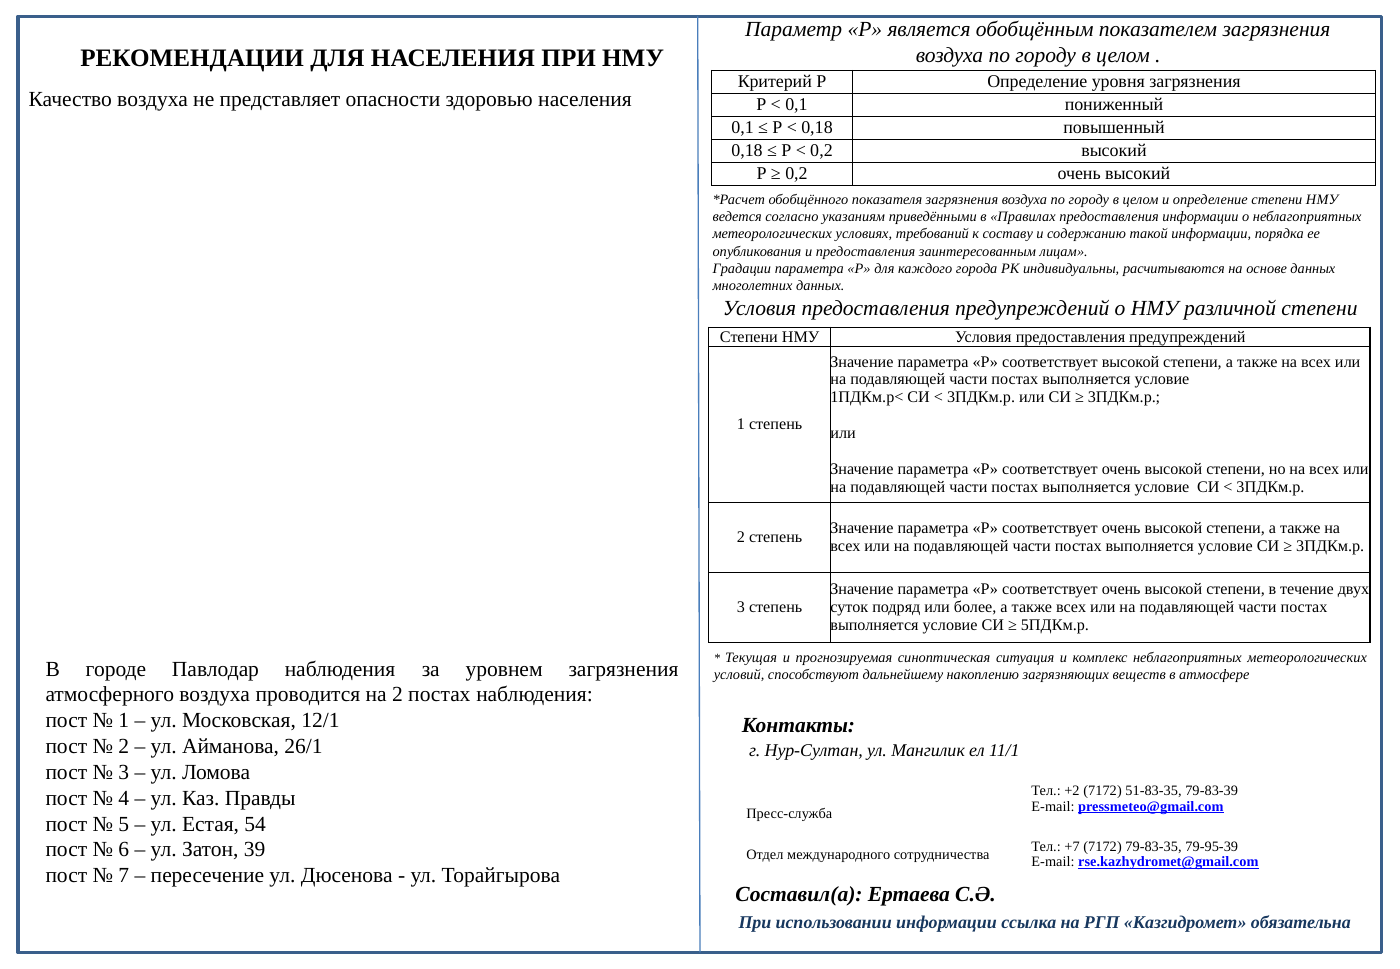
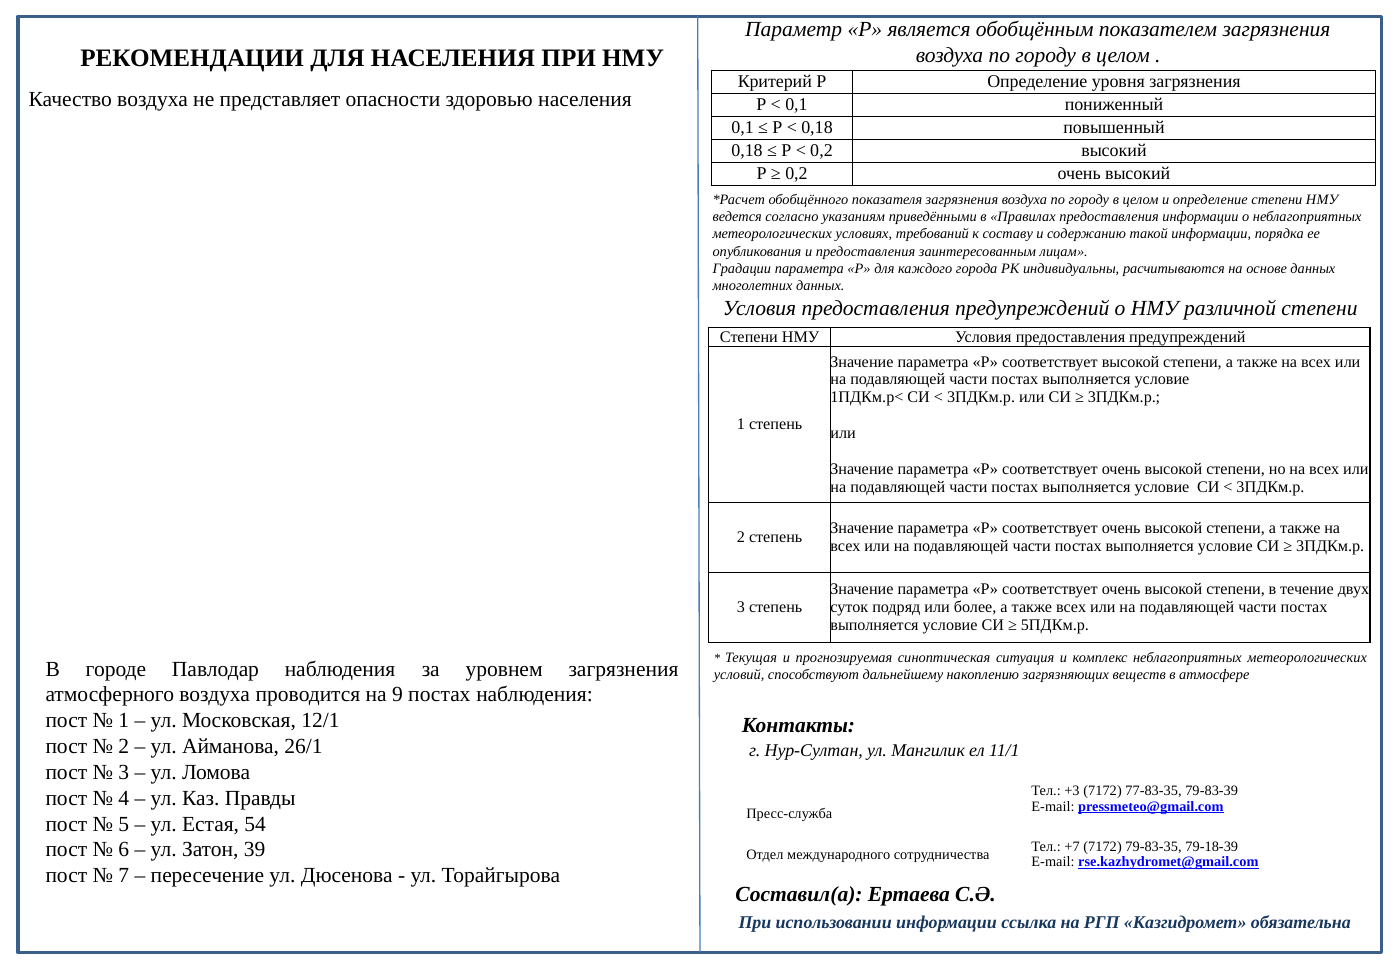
на 2: 2 -> 9
+2: +2 -> +3
51-83-35: 51-83-35 -> 77-83-35
79-95-39: 79-95-39 -> 79-18-39
